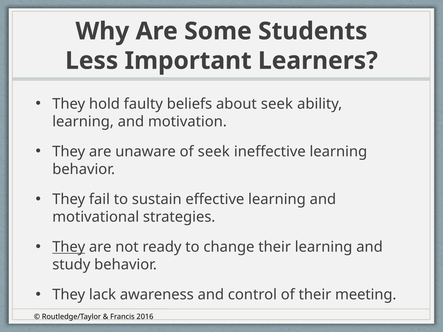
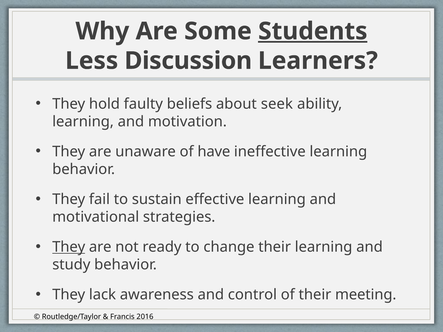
Students underline: none -> present
Important: Important -> Discussion
of seek: seek -> have
